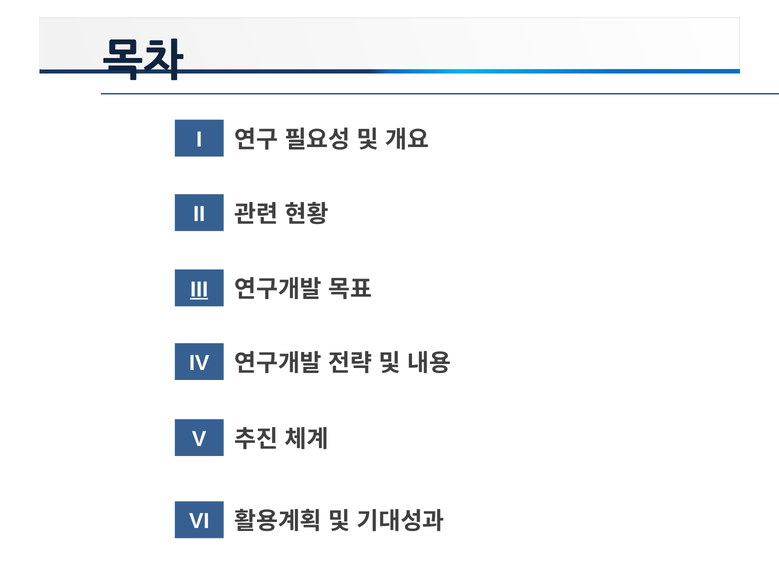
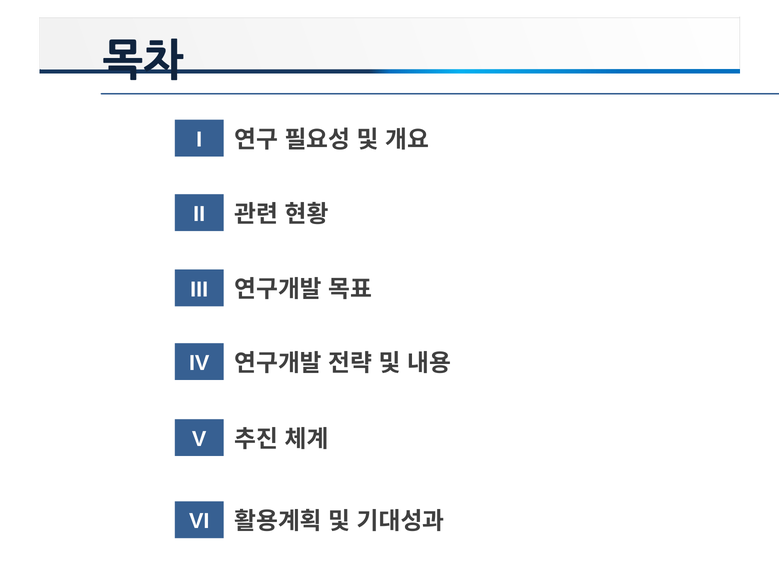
III underline: present -> none
